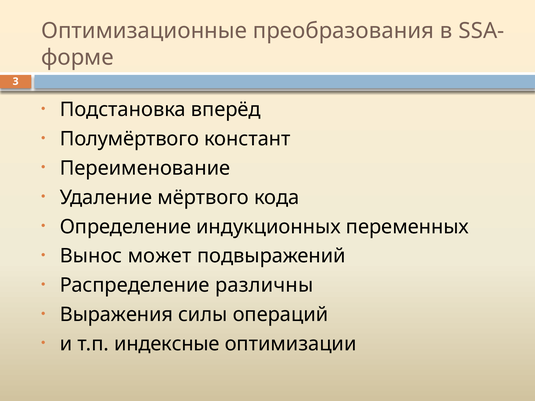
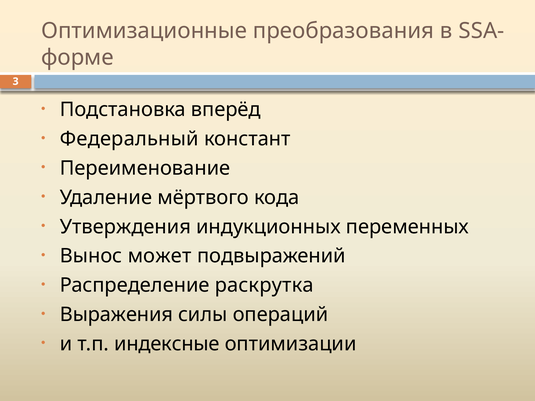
Полумёртвого: Полумёртвого -> Федеральный
Определение: Определение -> Утверждения
различны: различны -> раскрутка
